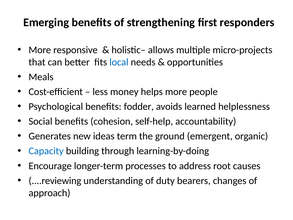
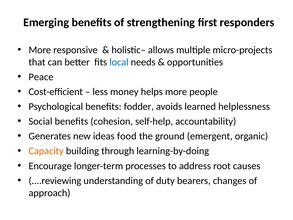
Meals: Meals -> Peace
term: term -> food
Capacity colour: blue -> orange
